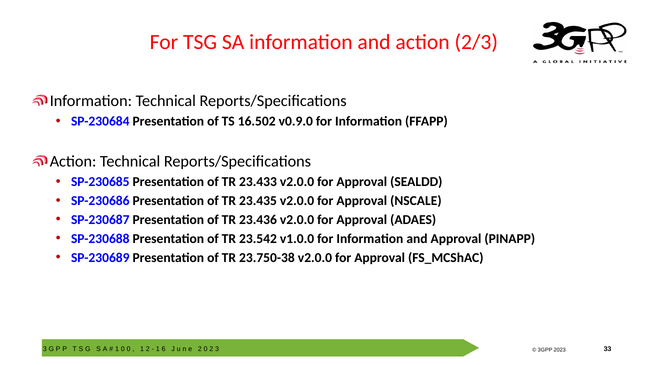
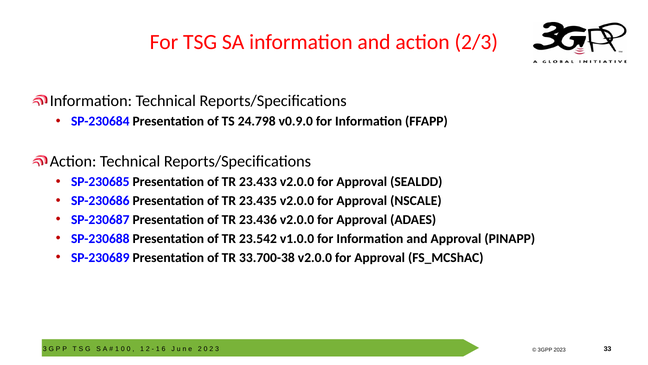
16.502: 16.502 -> 24.798
23.750-38: 23.750-38 -> 33.700-38
